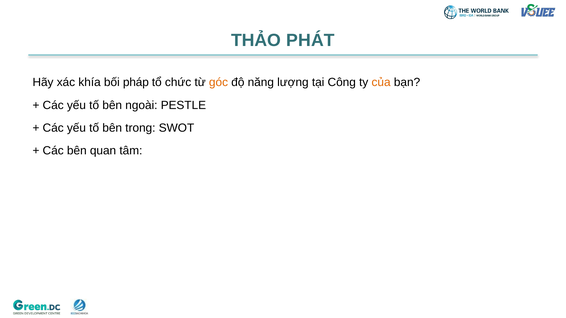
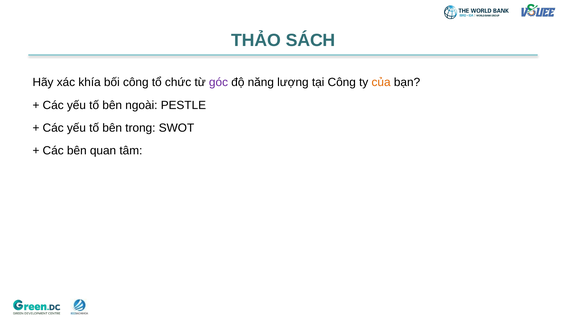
PHÁT: PHÁT -> SÁCH
bối pháp: pháp -> công
góc colour: orange -> purple
